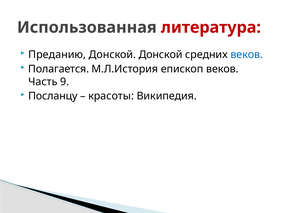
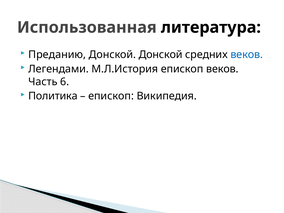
литература colour: red -> black
Полагается: Полагается -> Легендами
9: 9 -> 6
Посланцу: Посланцу -> Политика
красоты at (111, 96): красоты -> епископ
